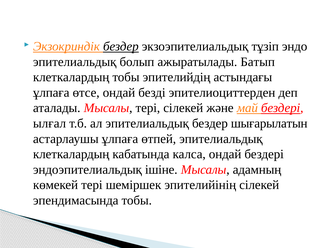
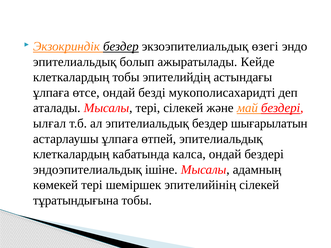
тұзіп: тұзіп -> өзегі
Батып: Батып -> Кейде
эпителиоциттерден: эпителиоциттерден -> мукополисахаридті
эпендимасында: эпендимасында -> тұратындығына
